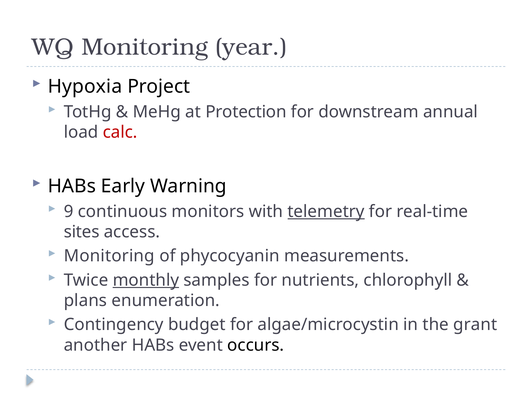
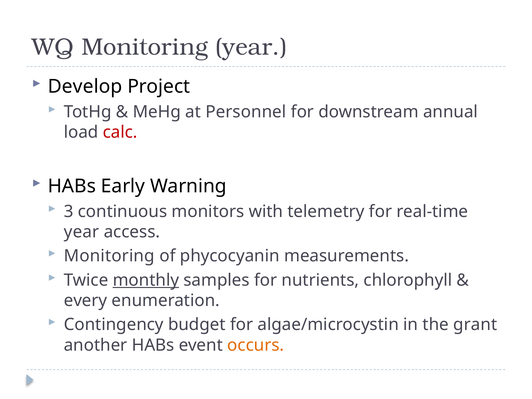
Hypoxia: Hypoxia -> Develop
Protection: Protection -> Personnel
9: 9 -> 3
telemetry underline: present -> none
sites at (82, 232): sites -> year
plans: plans -> every
occurs colour: black -> orange
